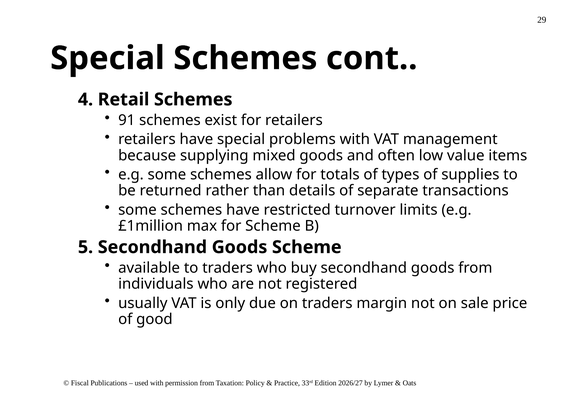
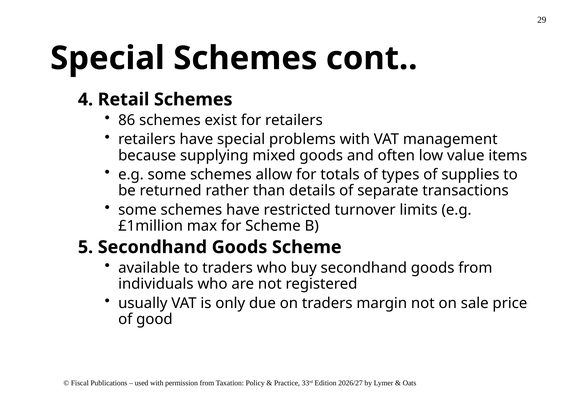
91: 91 -> 86
